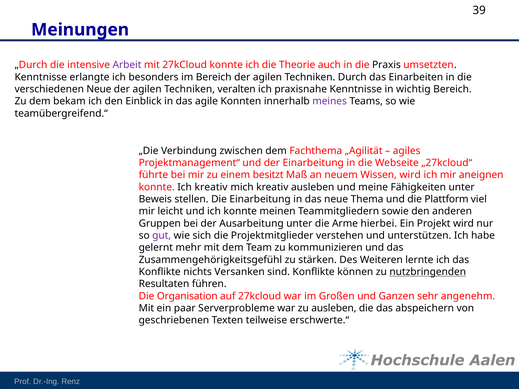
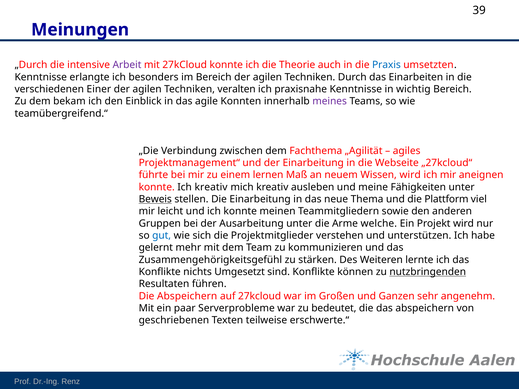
Praxis colour: black -> blue
verschiedenen Neue: Neue -> Einer
besitzt: besitzt -> lernen
Beweis underline: none -> present
hierbei: hierbei -> welche
gut colour: purple -> blue
Versanken: Versanken -> Umgesetzt
Die Organisation: Organisation -> Abspeichern
zu ausleben: ausleben -> bedeutet
